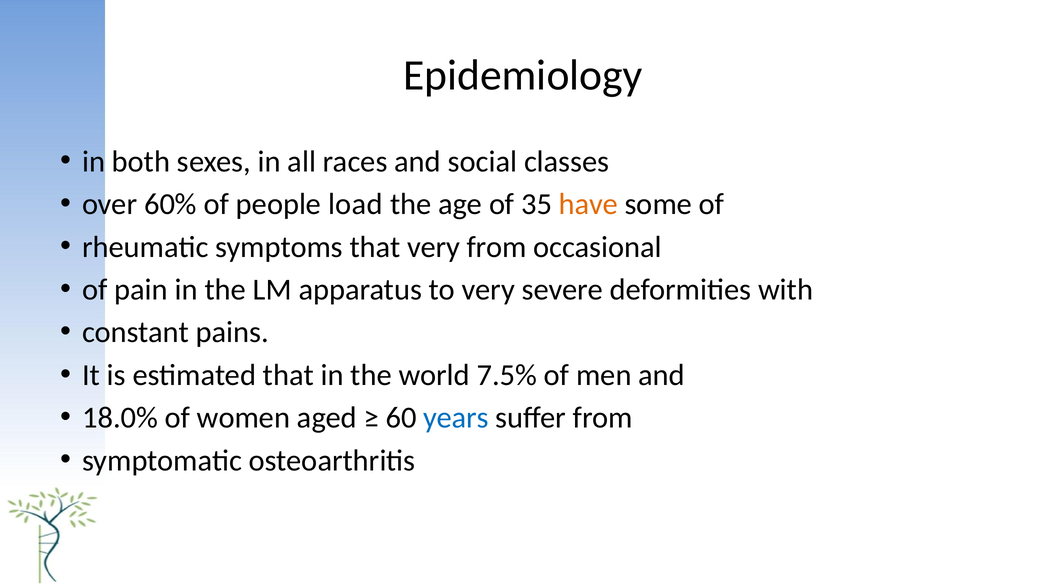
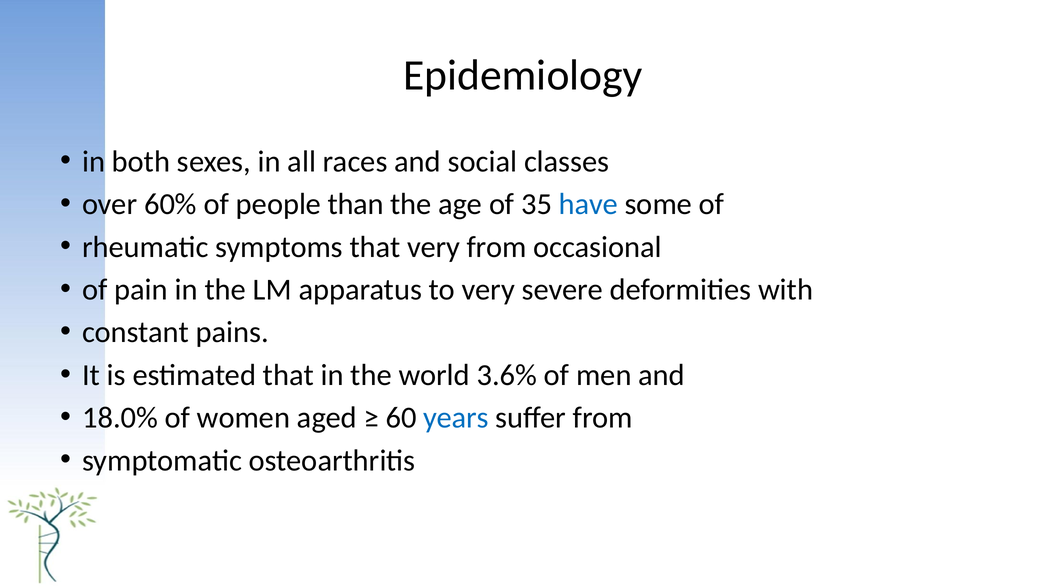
load: load -> than
have colour: orange -> blue
7.5%: 7.5% -> 3.6%
